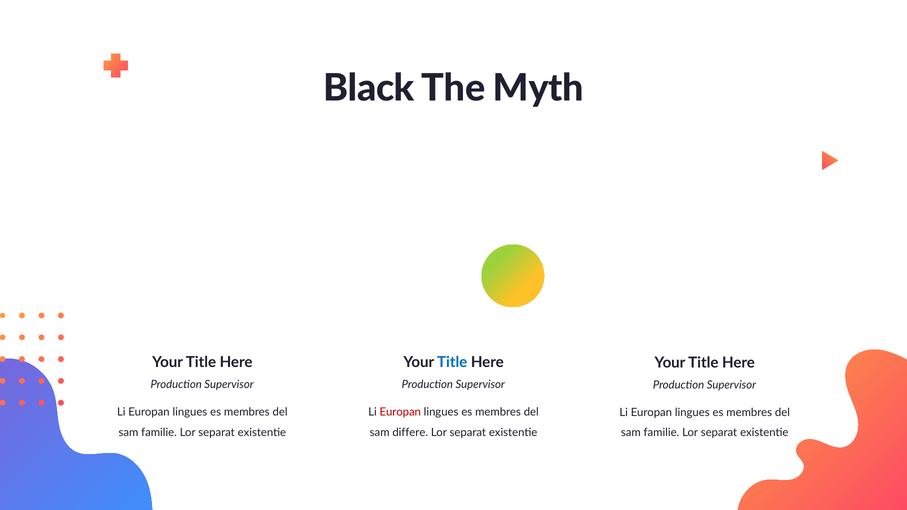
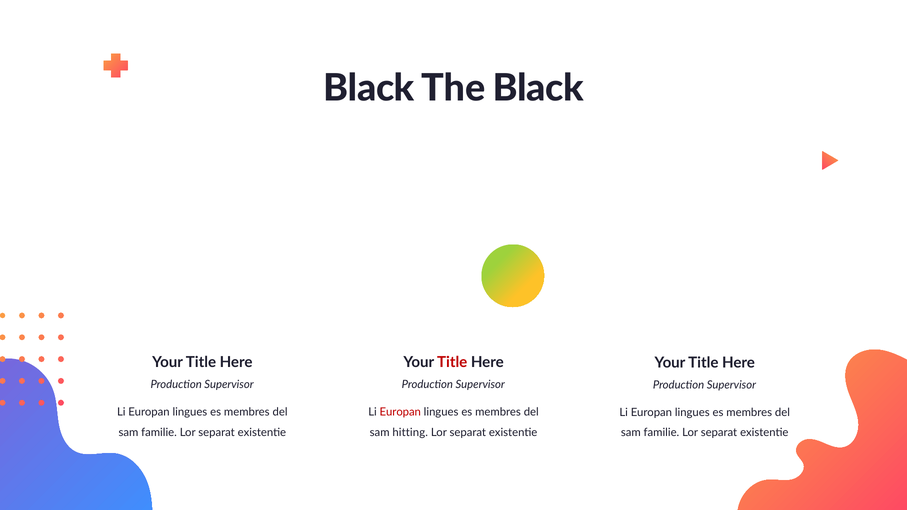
The Myth: Myth -> Black
Title at (452, 363) colour: blue -> red
differe: differe -> hitting
